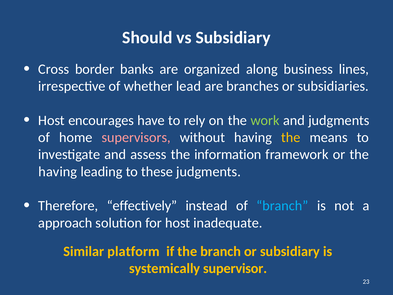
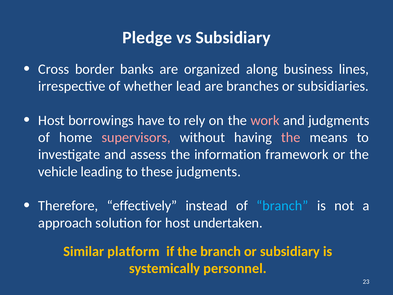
Should: Should -> Pledge
encourages: encourages -> borrowings
work colour: light green -> pink
the at (291, 137) colour: yellow -> pink
having at (58, 171): having -> vehicle
inadequate: inadequate -> undertaken
supervisor: supervisor -> personnel
